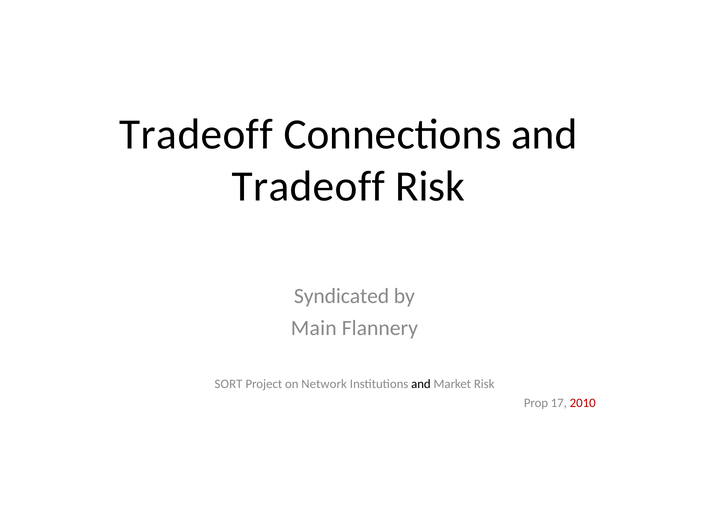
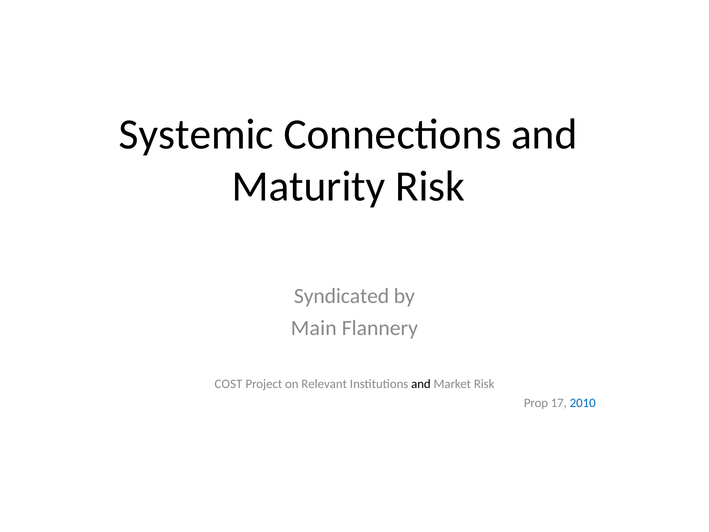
Tradeoff at (196, 134): Tradeoff -> Systemic
Tradeoff at (308, 186): Tradeoff -> Maturity
SORT: SORT -> COST
Network: Network -> Relevant
2010 colour: red -> blue
